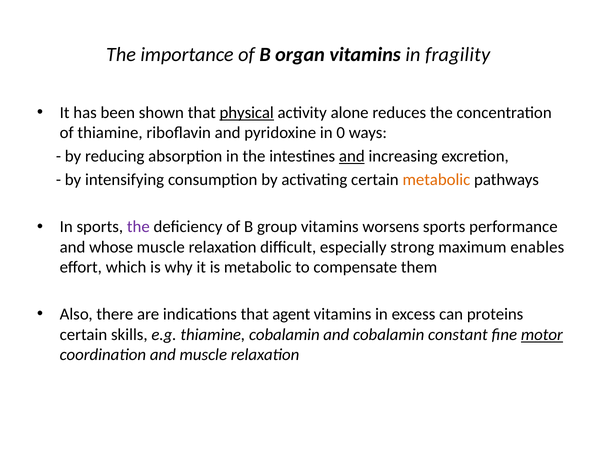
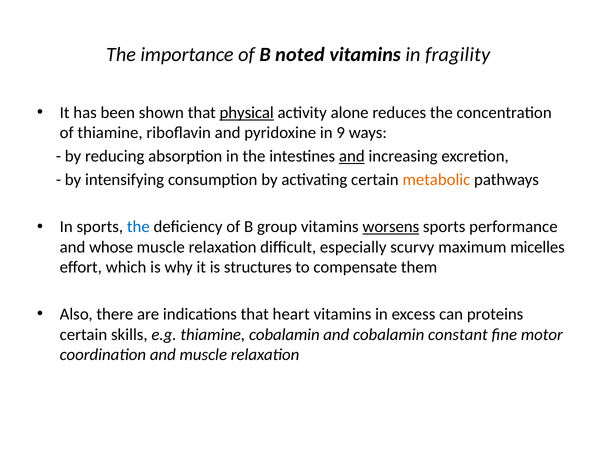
organ: organ -> noted
0: 0 -> 9
the at (138, 227) colour: purple -> blue
worsens underline: none -> present
strong: strong -> scurvy
enables: enables -> micelles
is metabolic: metabolic -> structures
agent: agent -> heart
motor underline: present -> none
